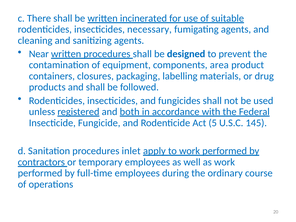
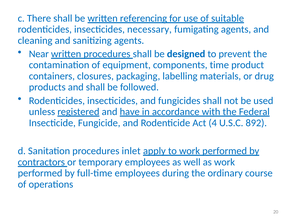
incinerated: incinerated -> referencing
area: area -> time
both: both -> have
5: 5 -> 4
145: 145 -> 892
